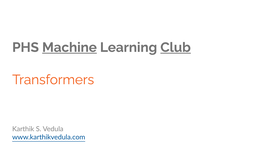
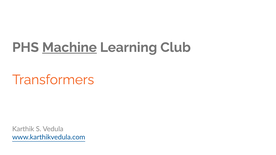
Club underline: present -> none
